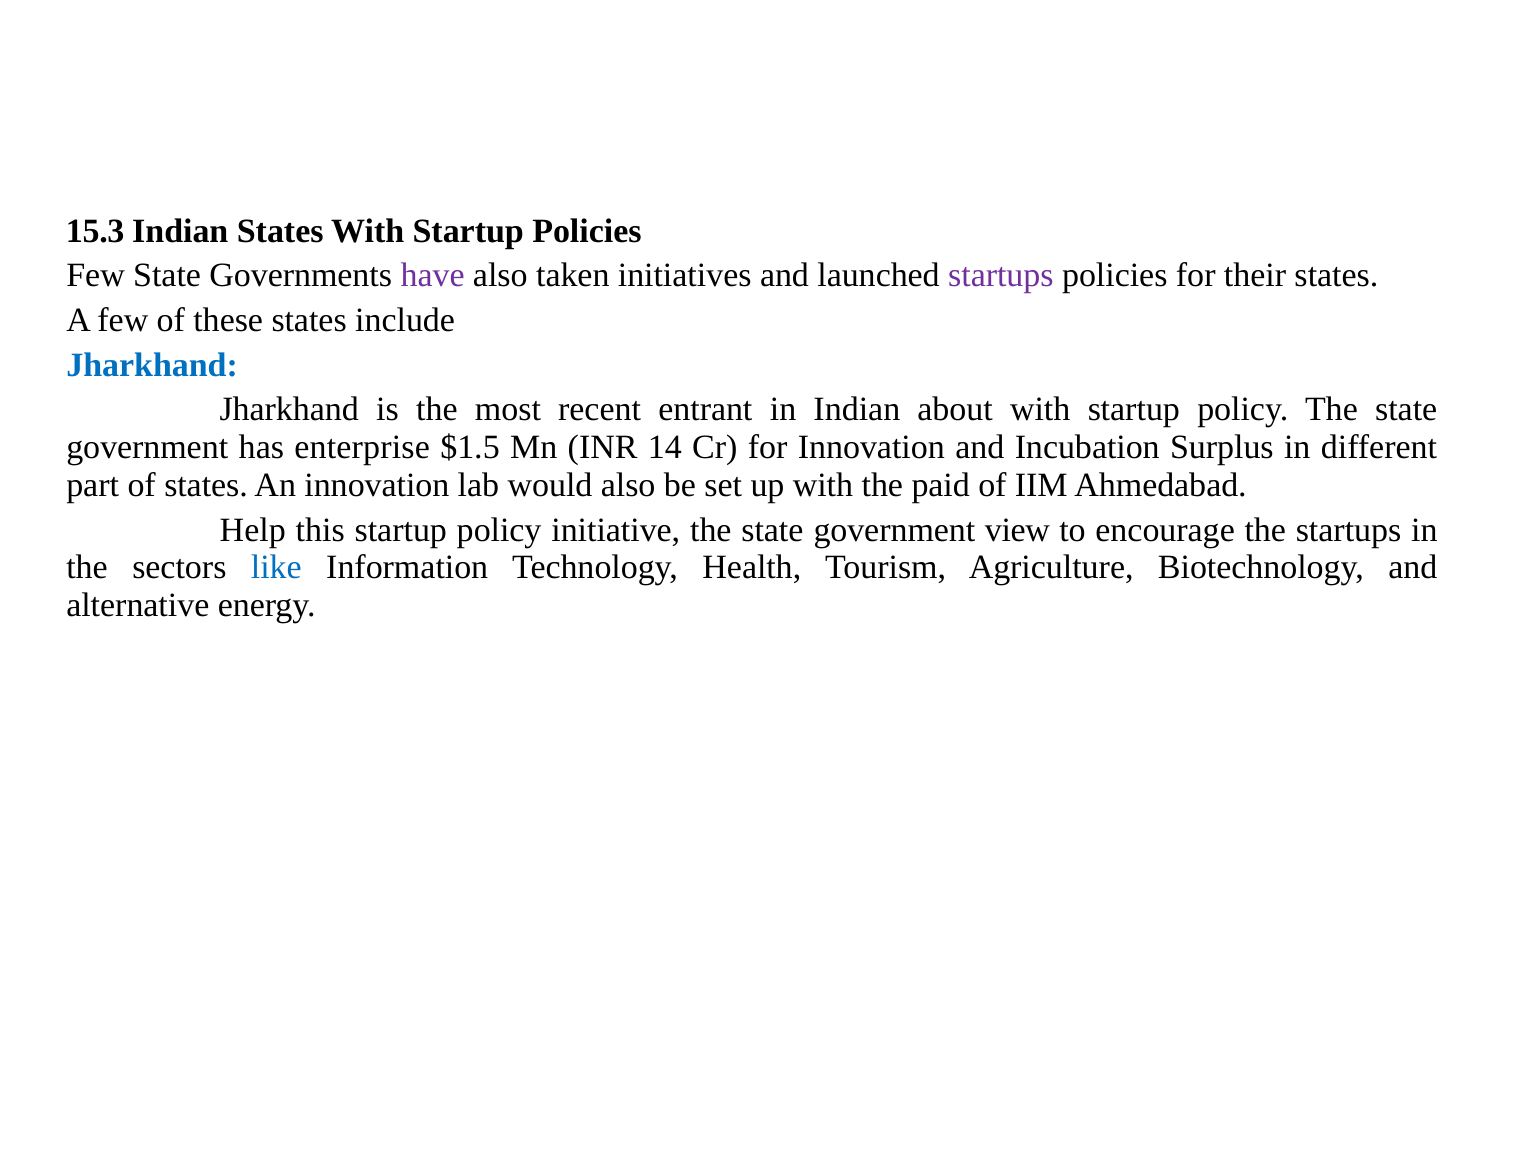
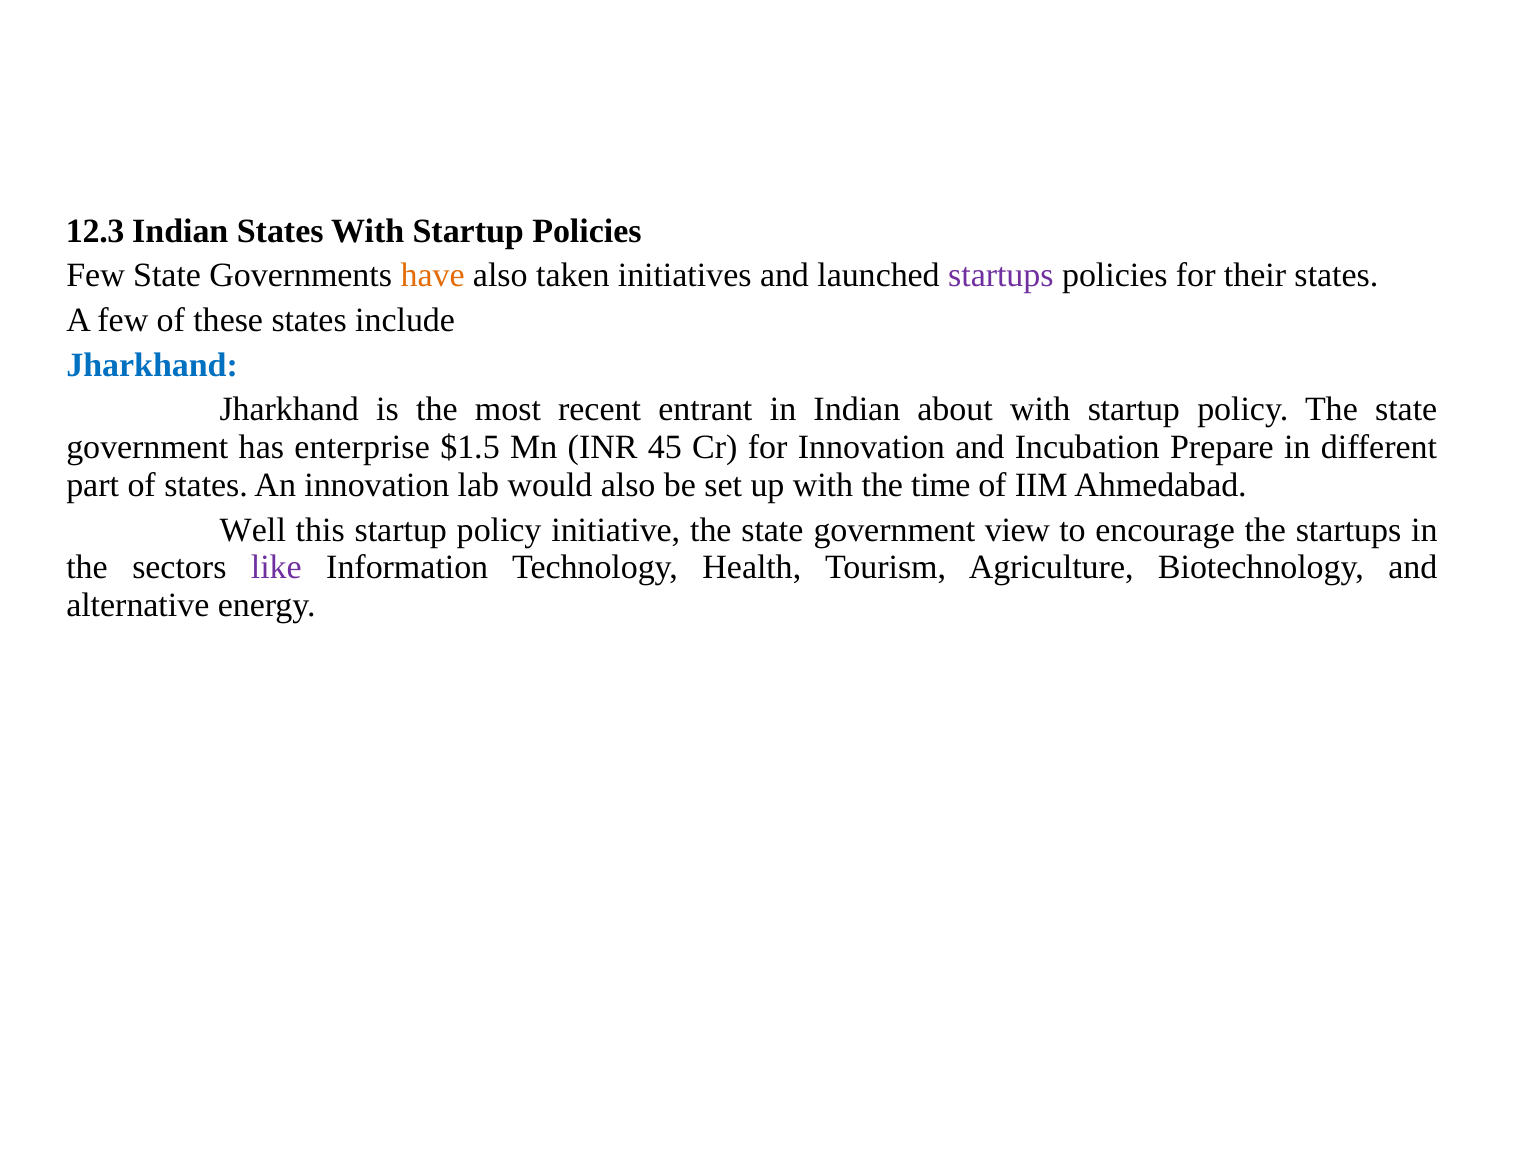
15.3: 15.3 -> 12.3
have colour: purple -> orange
14: 14 -> 45
Surplus: Surplus -> Prepare
paid: paid -> time
Help: Help -> Well
like colour: blue -> purple
